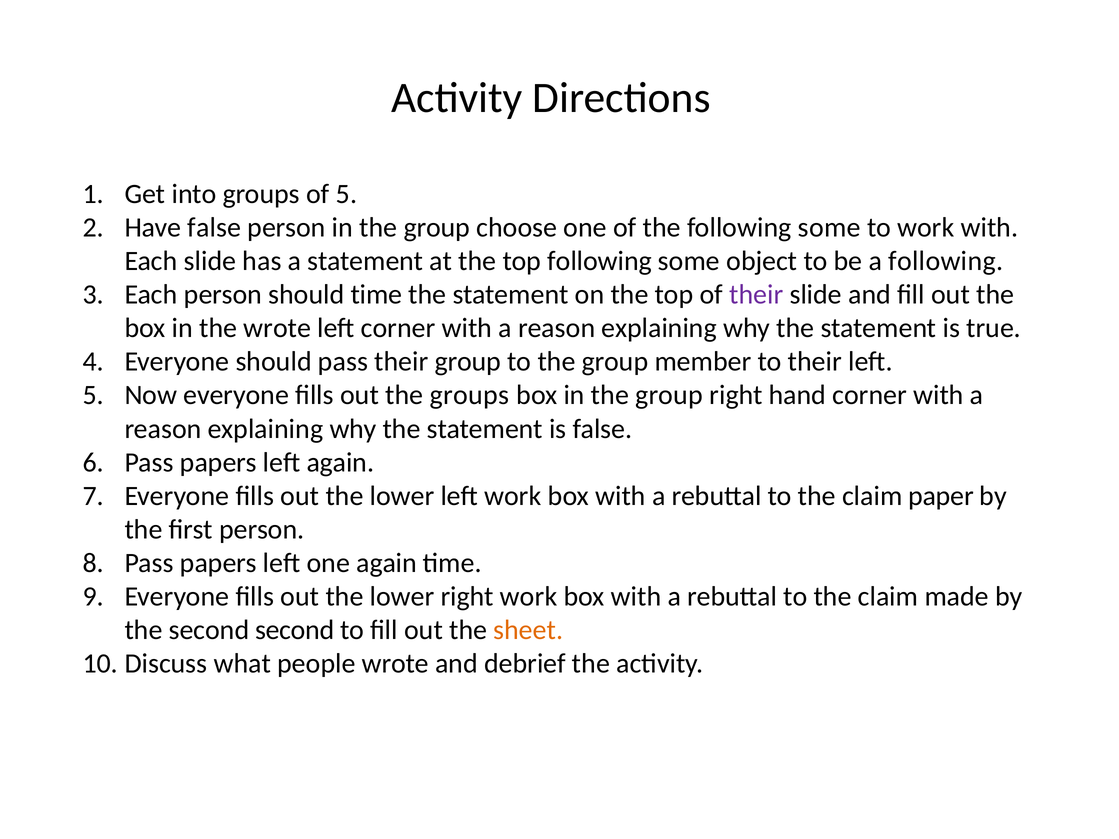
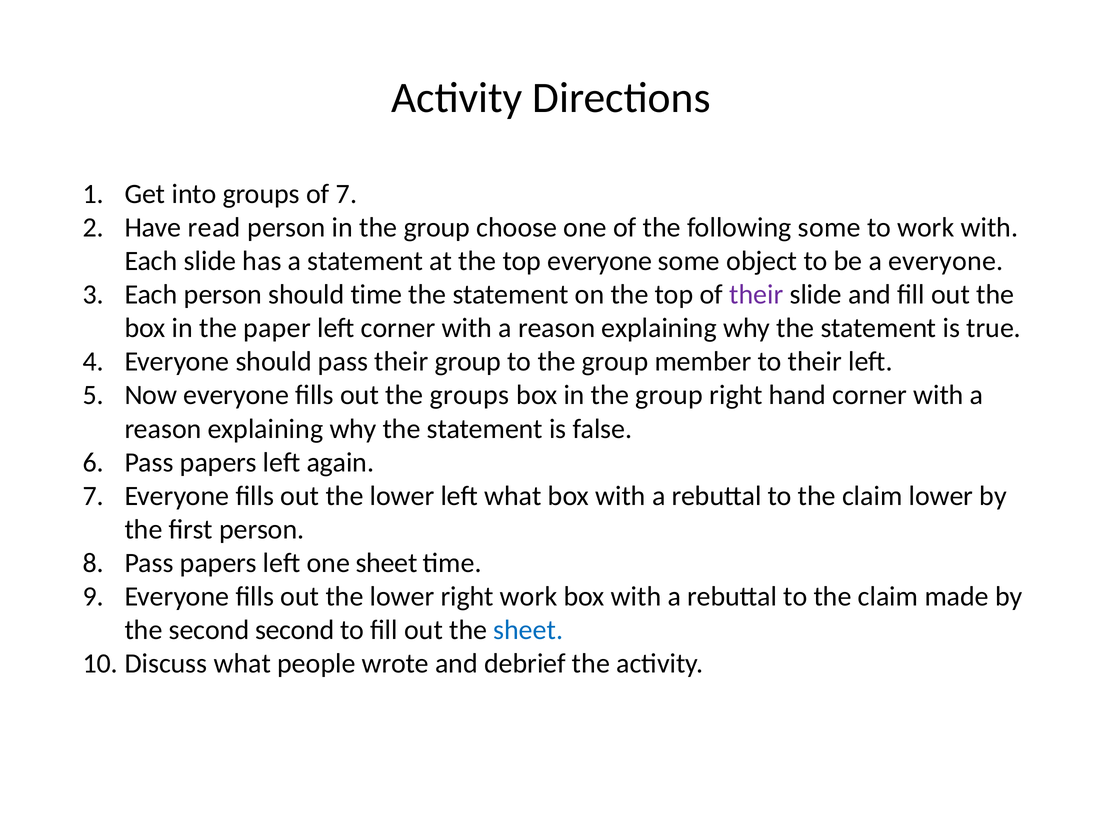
of 5: 5 -> 7
Have false: false -> read
top following: following -> everyone
a following: following -> everyone
the wrote: wrote -> paper
left work: work -> what
claim paper: paper -> lower
one again: again -> sheet
sheet at (528, 630) colour: orange -> blue
